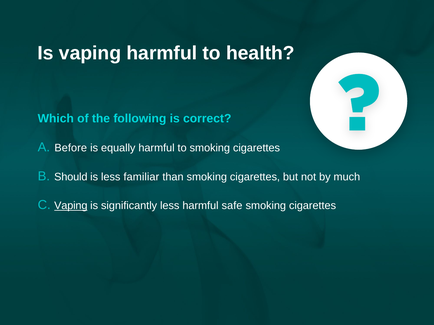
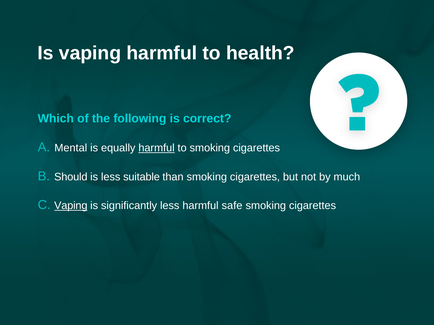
Before: Before -> Mental
harmful at (157, 148) underline: none -> present
familiar: familiar -> suitable
